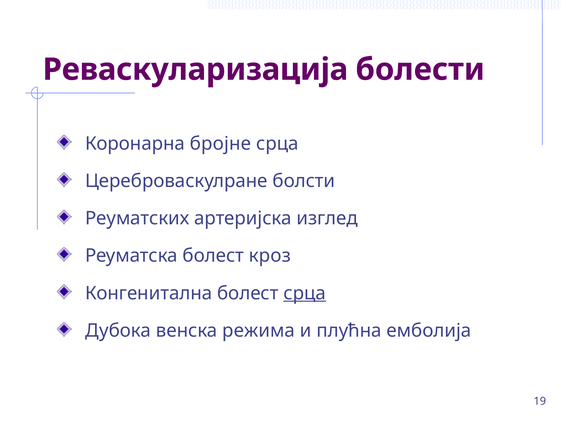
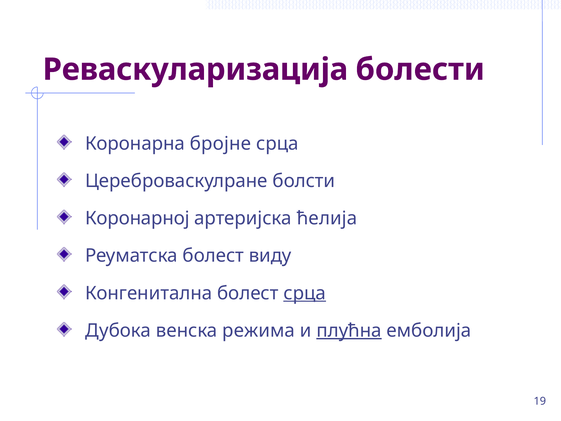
Реуматских: Реуматских -> Коронарној
изглед: изглед -> ћелија
кроз: кроз -> виду
плућна underline: none -> present
